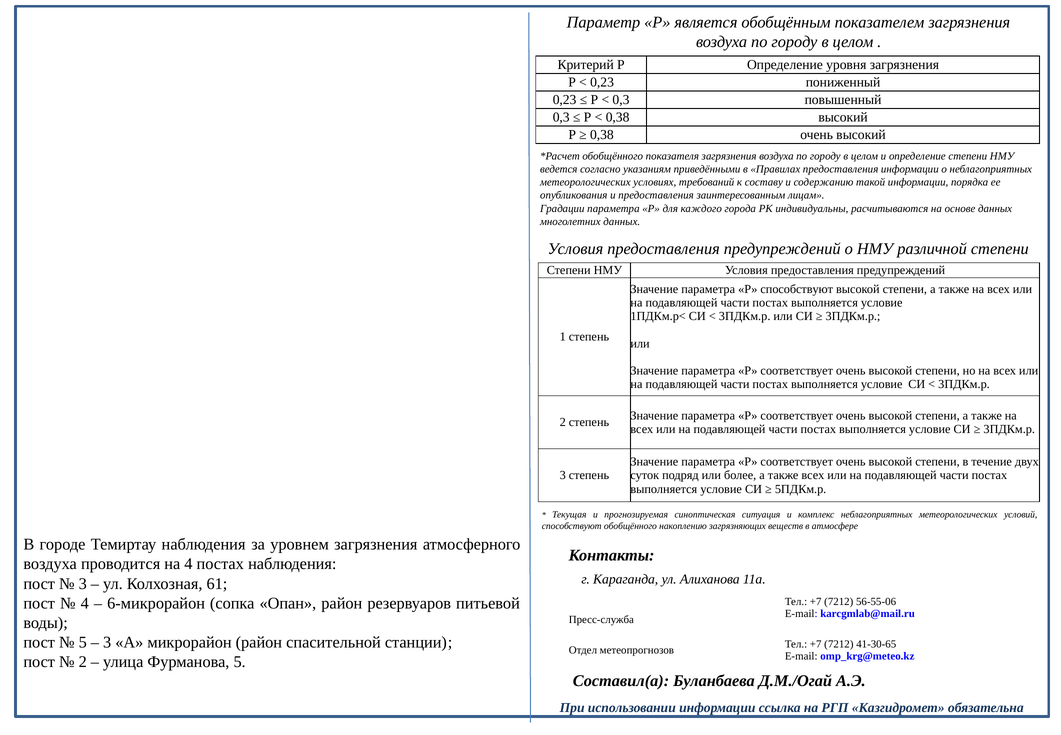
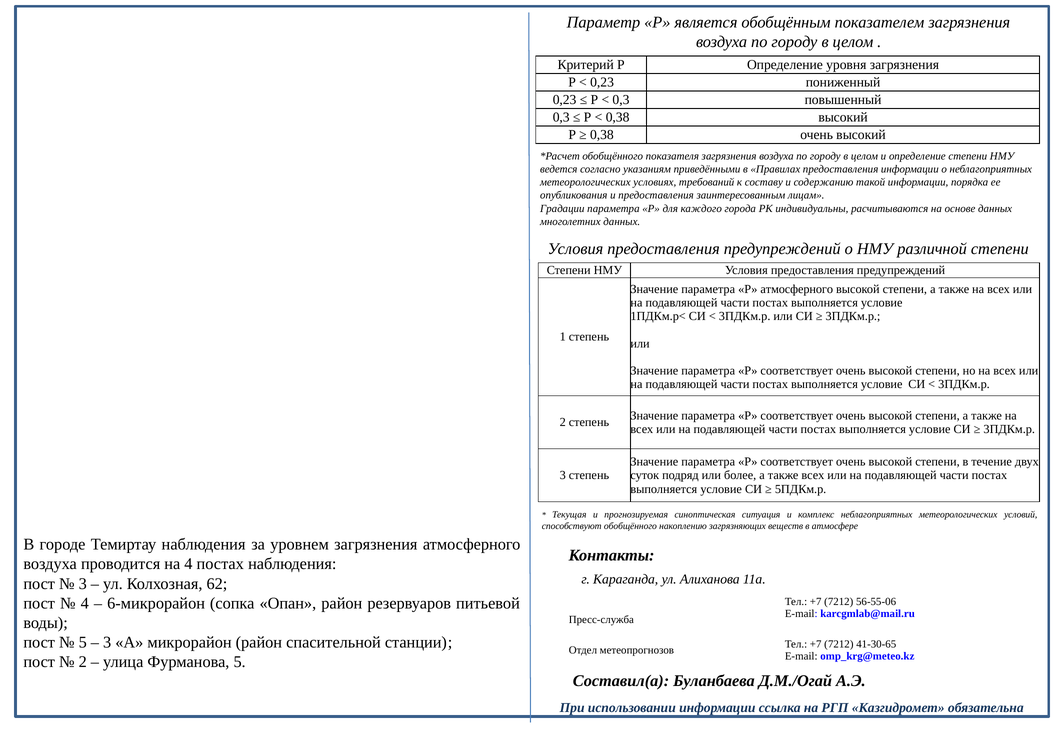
Р способствуют: способствуют -> атмосферного
61: 61 -> 62
